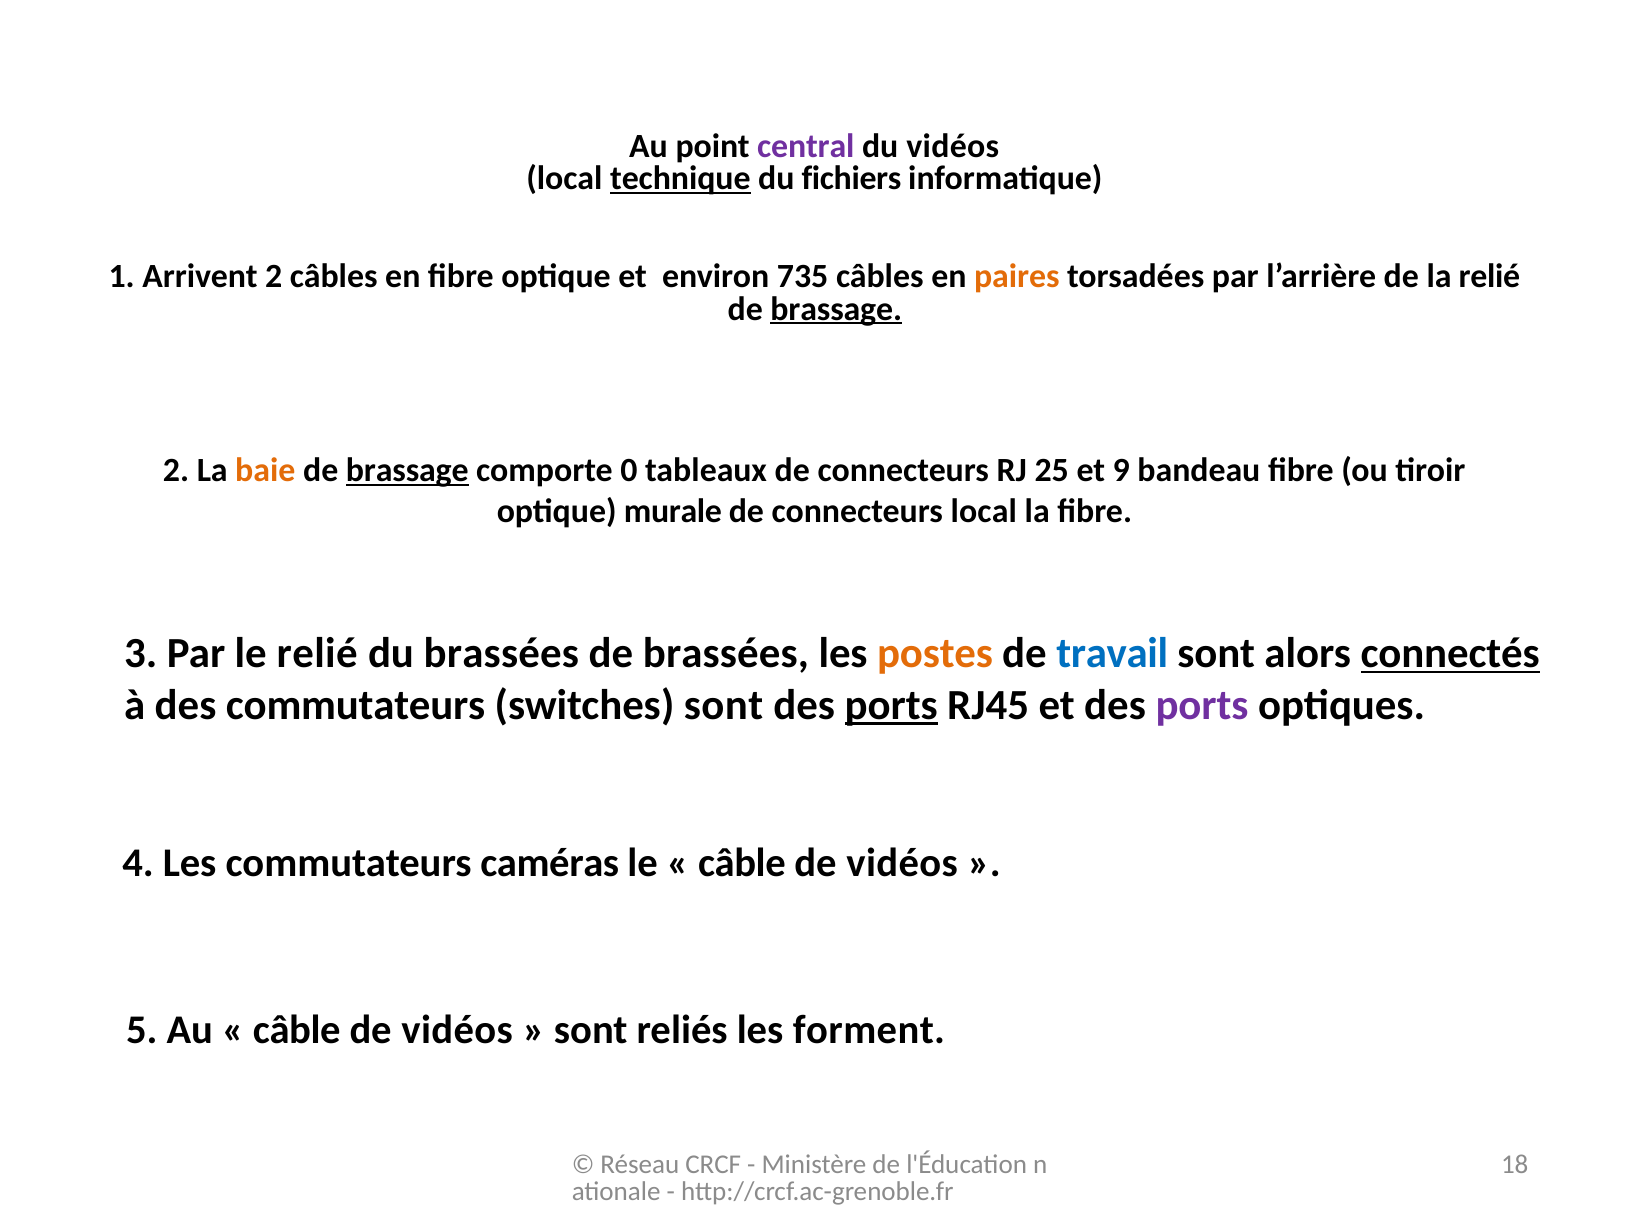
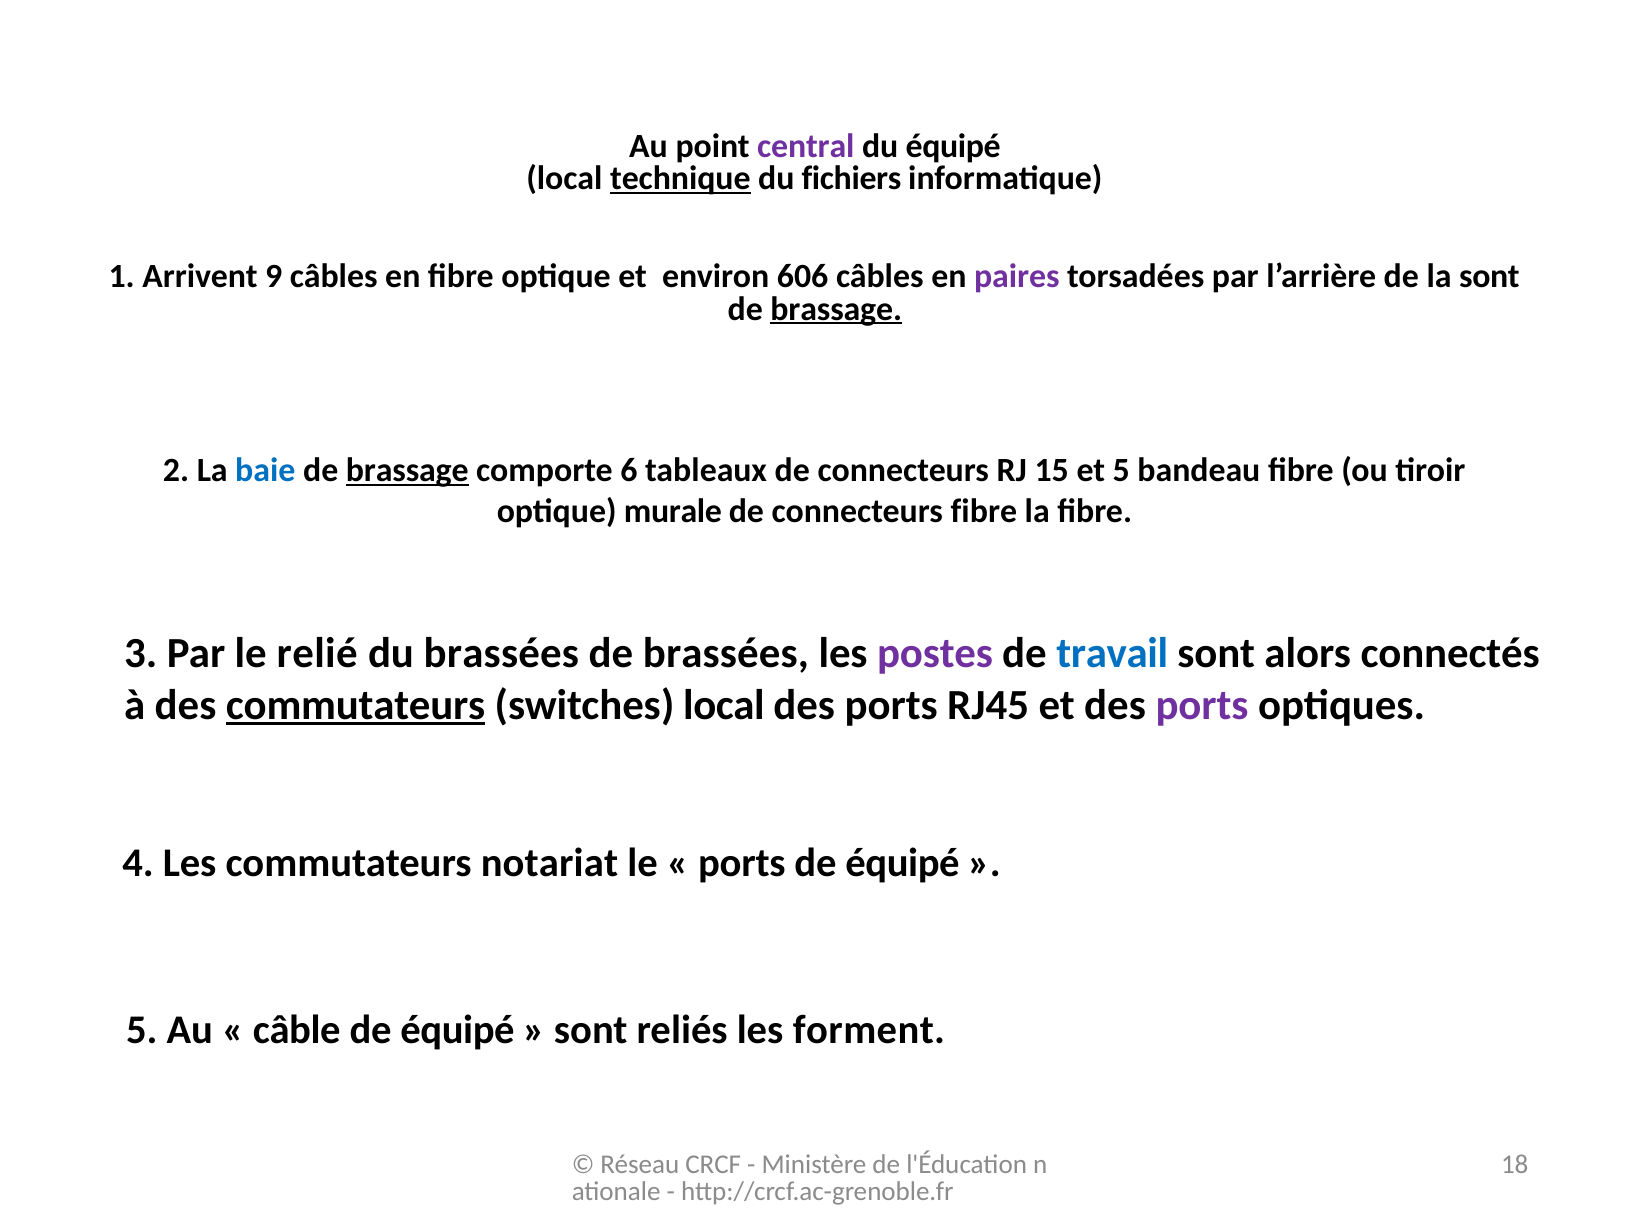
du vidéos: vidéos -> équipé
Arrivent 2: 2 -> 9
735: 735 -> 606
paires colour: orange -> purple
la relié: relié -> sont
baie colour: orange -> blue
0: 0 -> 6
25: 25 -> 15
et 9: 9 -> 5
connecteurs local: local -> fibre
postes colour: orange -> purple
connectés underline: present -> none
commutateurs at (356, 705) underline: none -> present
switches sont: sont -> local
ports at (891, 705) underline: present -> none
caméras: caméras -> notariat
câble at (742, 863): câble -> ports
vidéos at (902, 863): vidéos -> équipé
vidéos at (457, 1029): vidéos -> équipé
